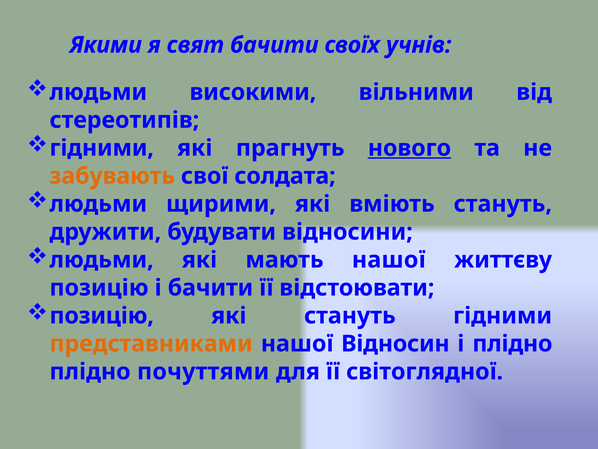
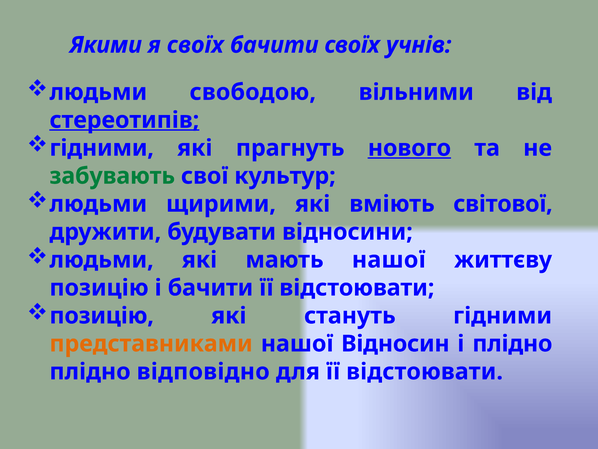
я свят: свят -> своїх
високими: високими -> свободою
стереотипів underline: none -> present
забувають colour: orange -> green
солдата: солдата -> культур
вміють стануть: стануть -> світової
почуттями: почуттями -> відповідно
для її світоглядної: світоглядної -> відстоювати
